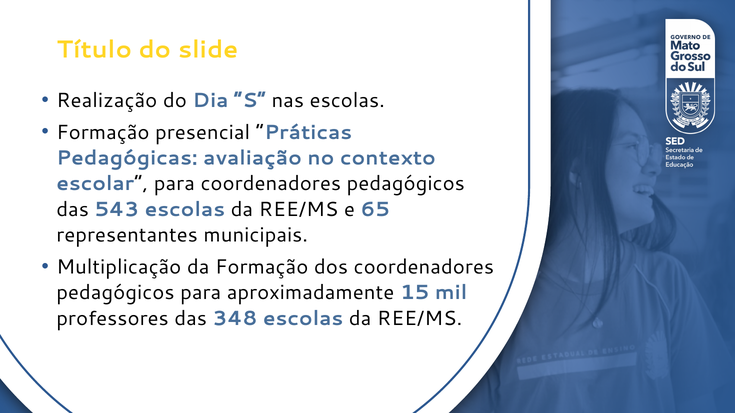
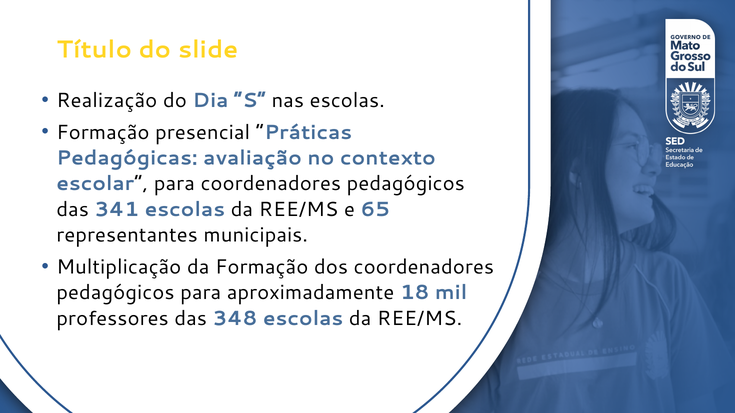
543: 543 -> 341
15: 15 -> 18
